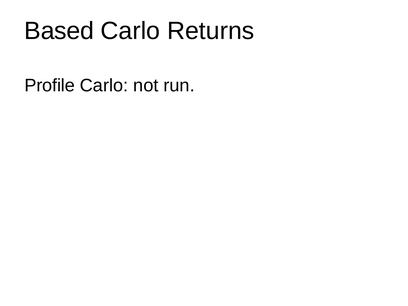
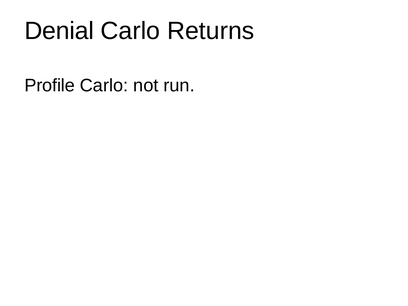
Based: Based -> Denial
